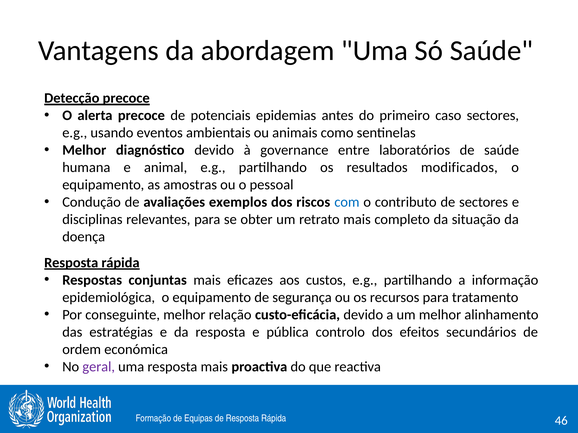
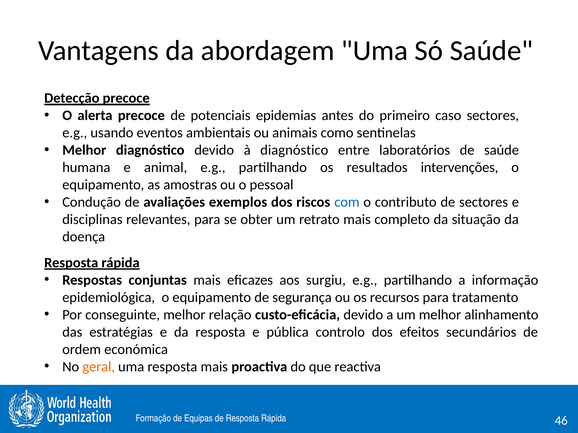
à governance: governance -> diagnóstico
modificados: modificados -> intervenções
custos: custos -> surgiu
geral colour: purple -> orange
